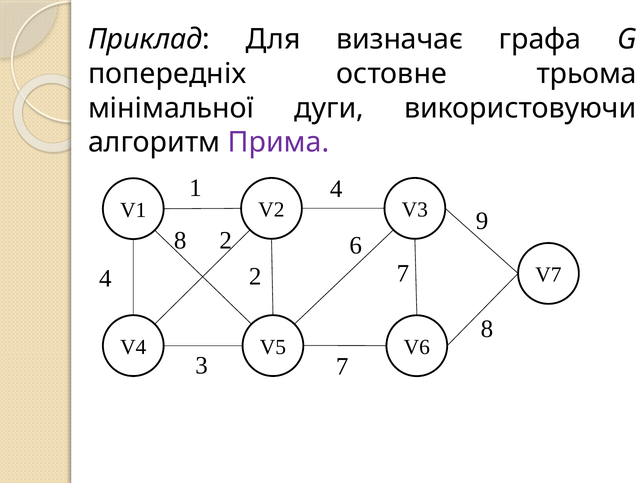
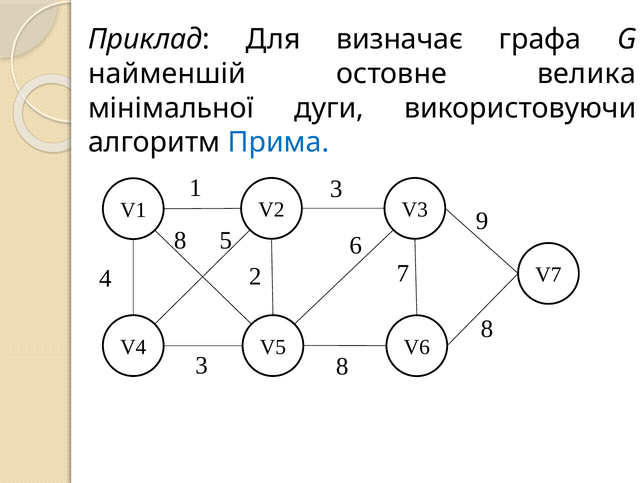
попередніх: попередніх -> найменшій
трьома: трьома -> велика
Прима colour: purple -> blue
1 4: 4 -> 3
8 2: 2 -> 5
3 7: 7 -> 8
